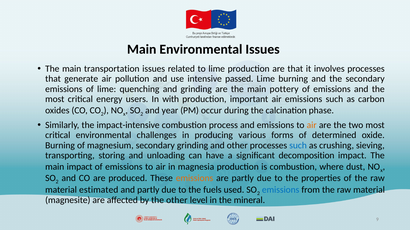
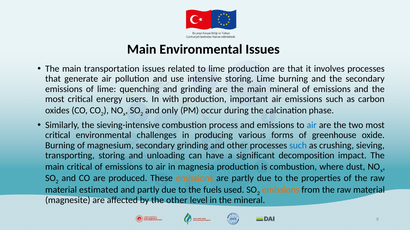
intensive passed: passed -> storing
main pottery: pottery -> mineral
year: year -> only
impact-intensive: impact-intensive -> sieving-intensive
air at (312, 125) colour: orange -> blue
determined: determined -> greenhouse
main impact: impact -> critical
emissions at (281, 190) colour: blue -> orange
